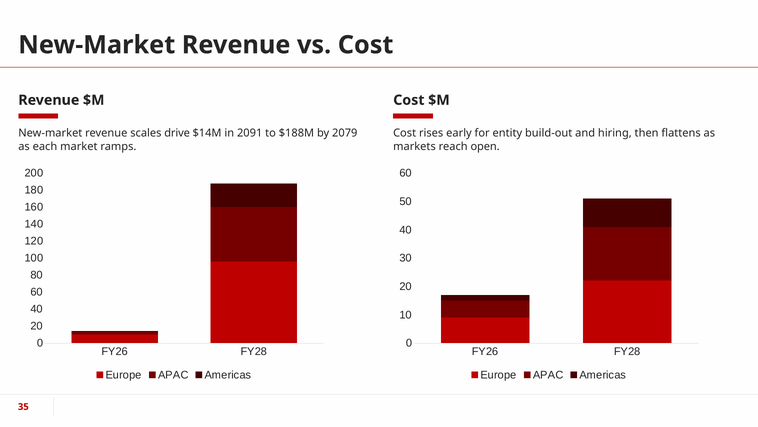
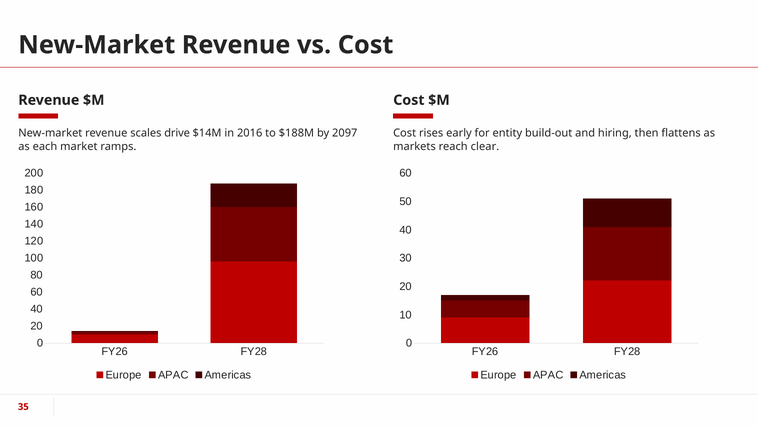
2091: 2091 -> 2016
2079: 2079 -> 2097
open: open -> clear
